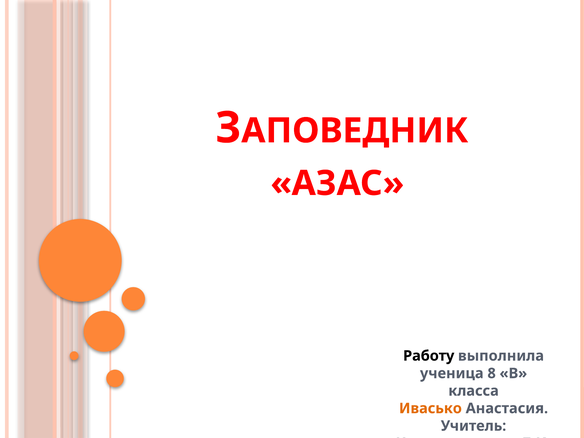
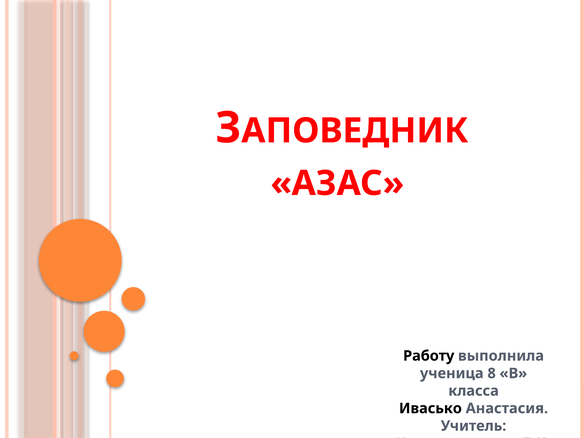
Ивасько colour: orange -> black
